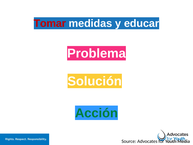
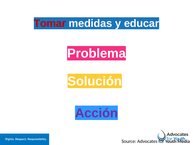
Acción colour: green -> purple
